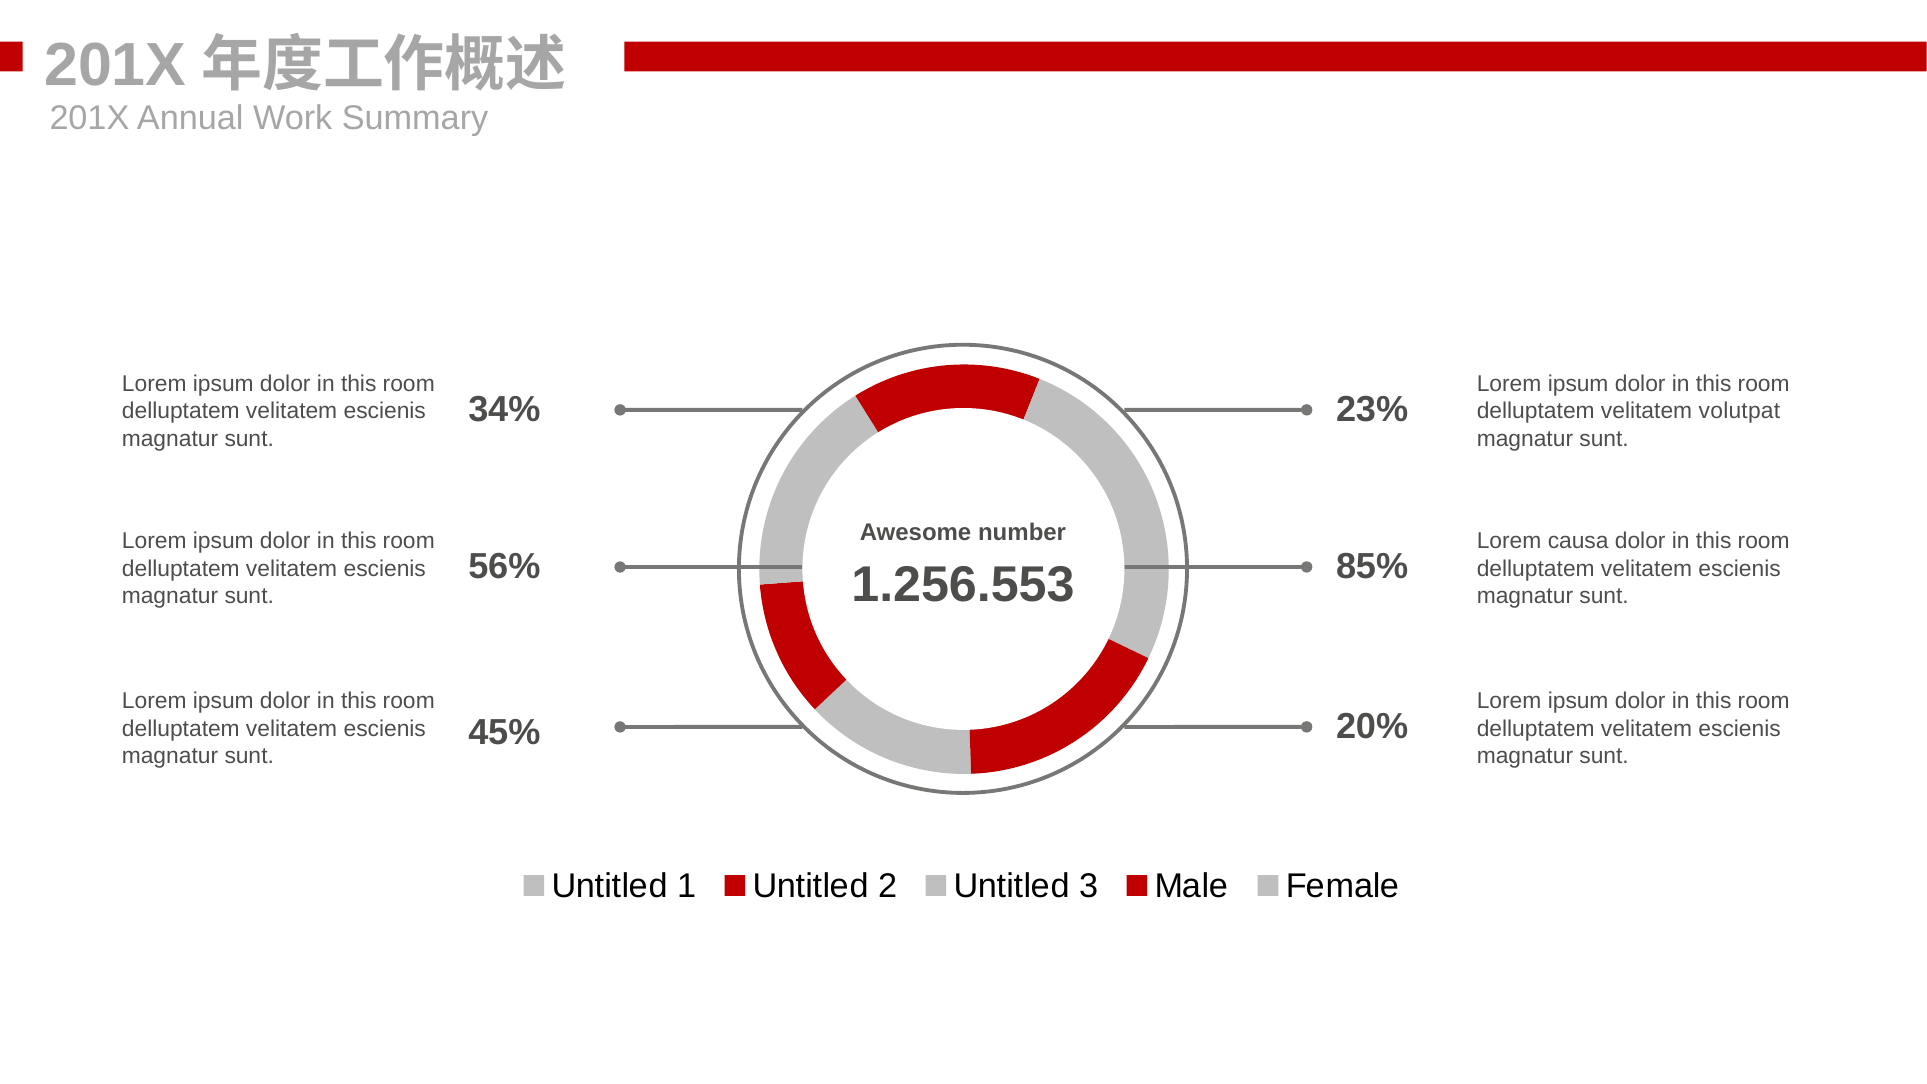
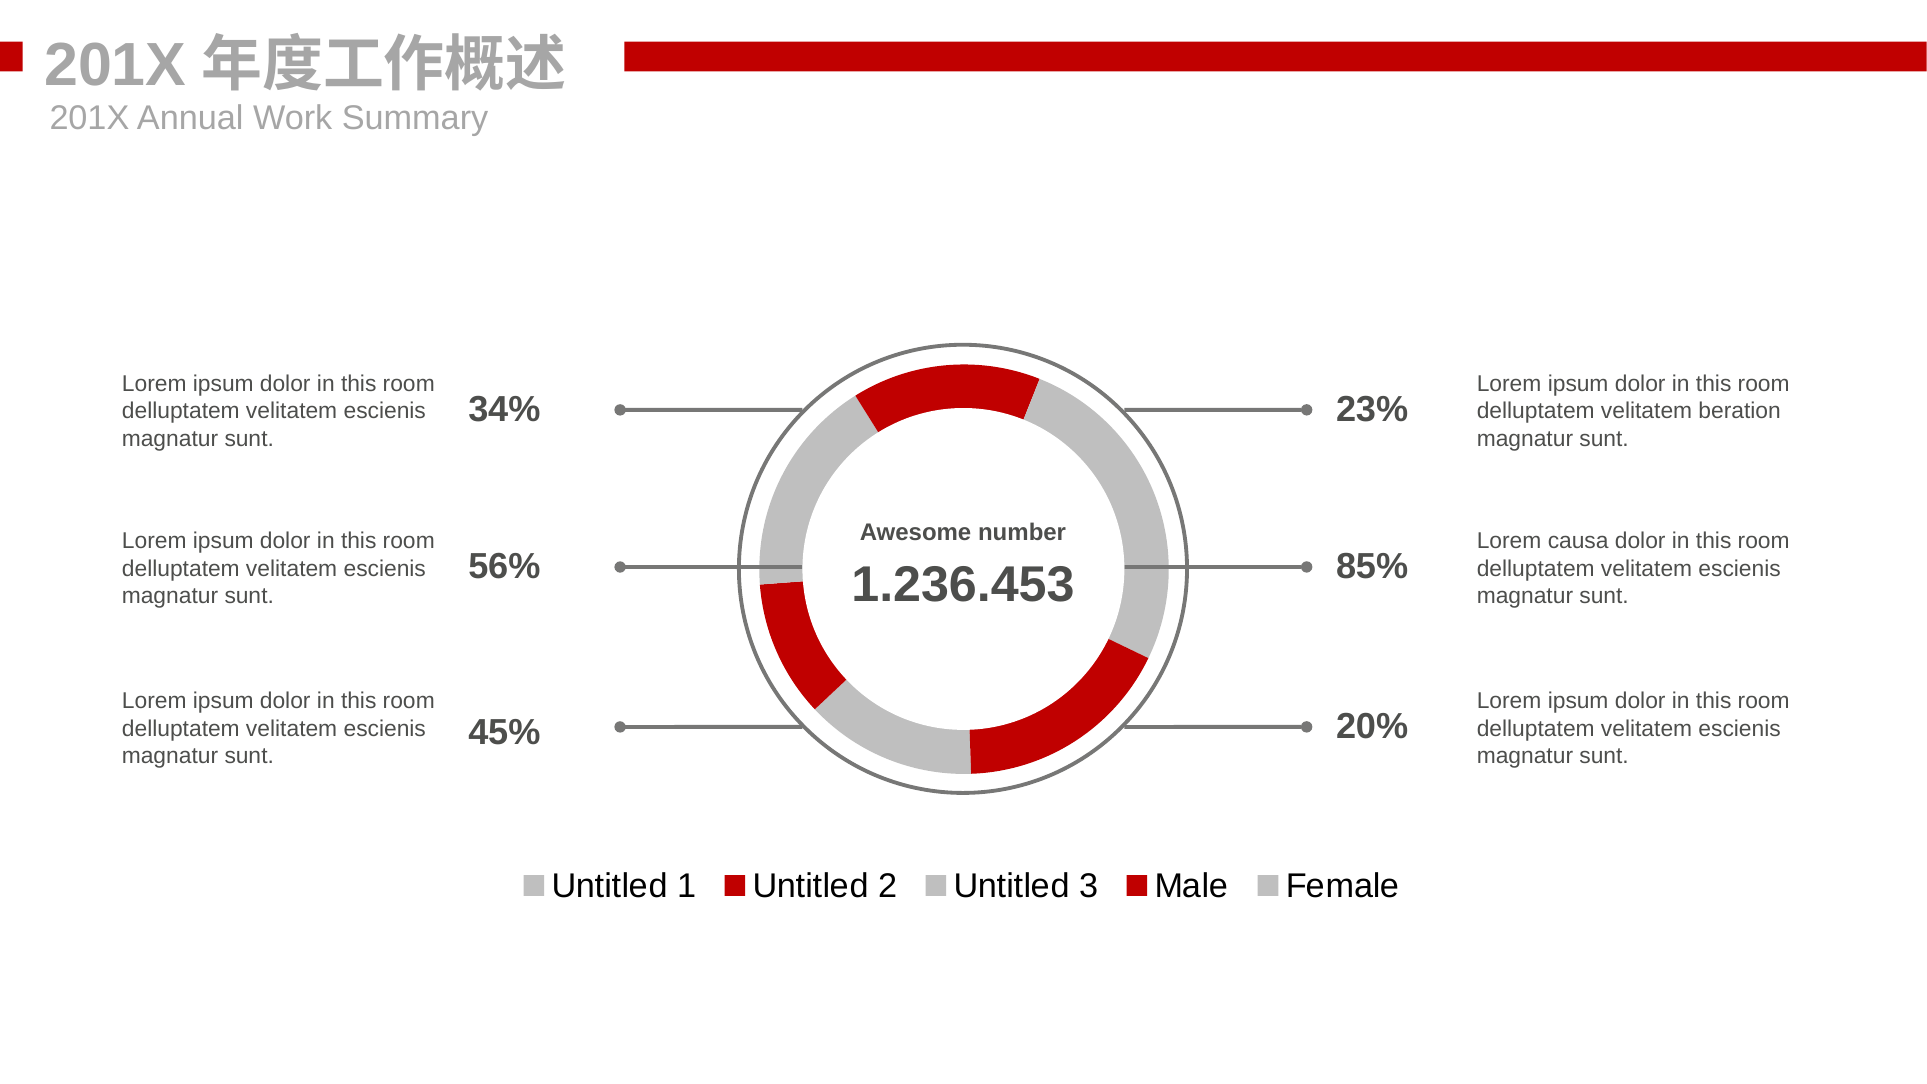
volutpat: volutpat -> beration
1.256.553: 1.256.553 -> 1.236.453
